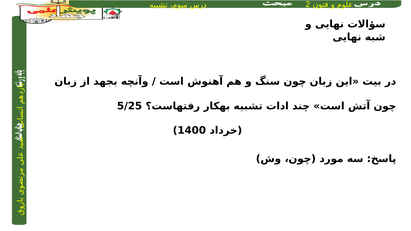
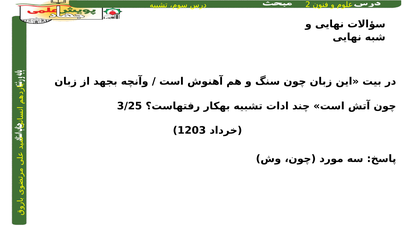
5/25: 5/25 -> 3/25
1400: 1400 -> 1203
